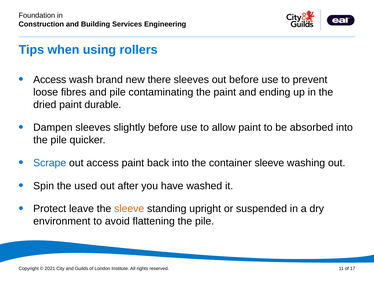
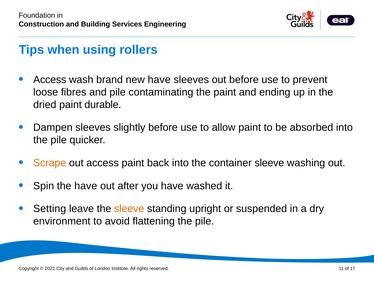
new there: there -> have
Scrape colour: blue -> orange
the used: used -> have
Protect: Protect -> Setting
